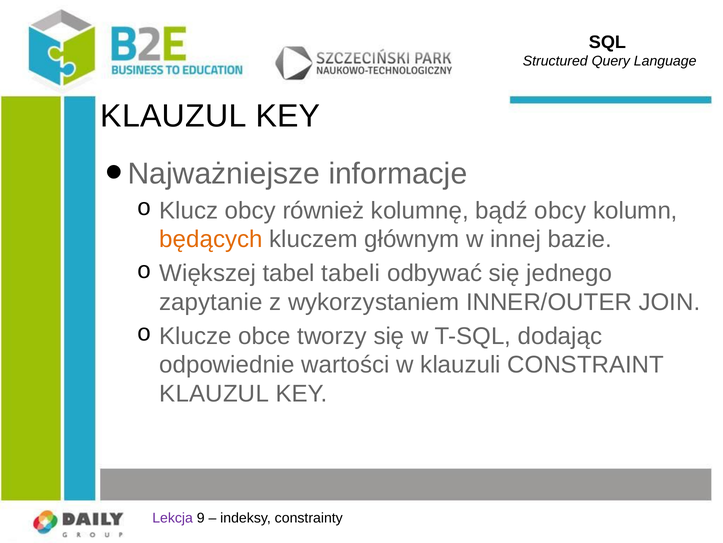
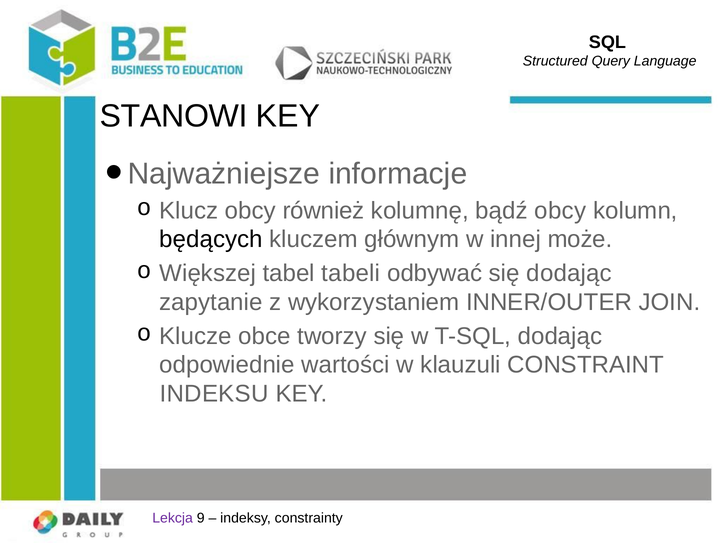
KLAUZUL at (174, 116): KLAUZUL -> STANOWI
będących colour: orange -> black
bazie: bazie -> może
się jednego: jednego -> dodając
KLAUZUL at (214, 393): KLAUZUL -> INDEKSU
